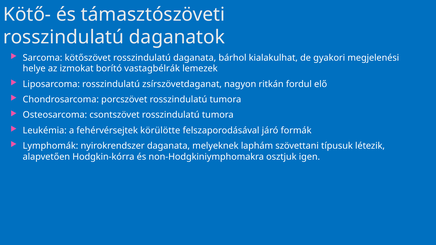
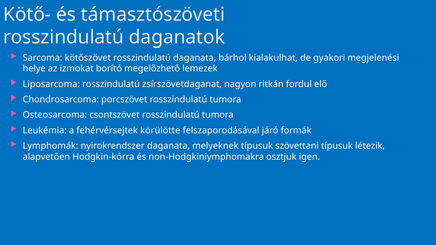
vastagbélrák: vastagbélrák -> megelőzhető
melyeknek laphám: laphám -> típusuk
